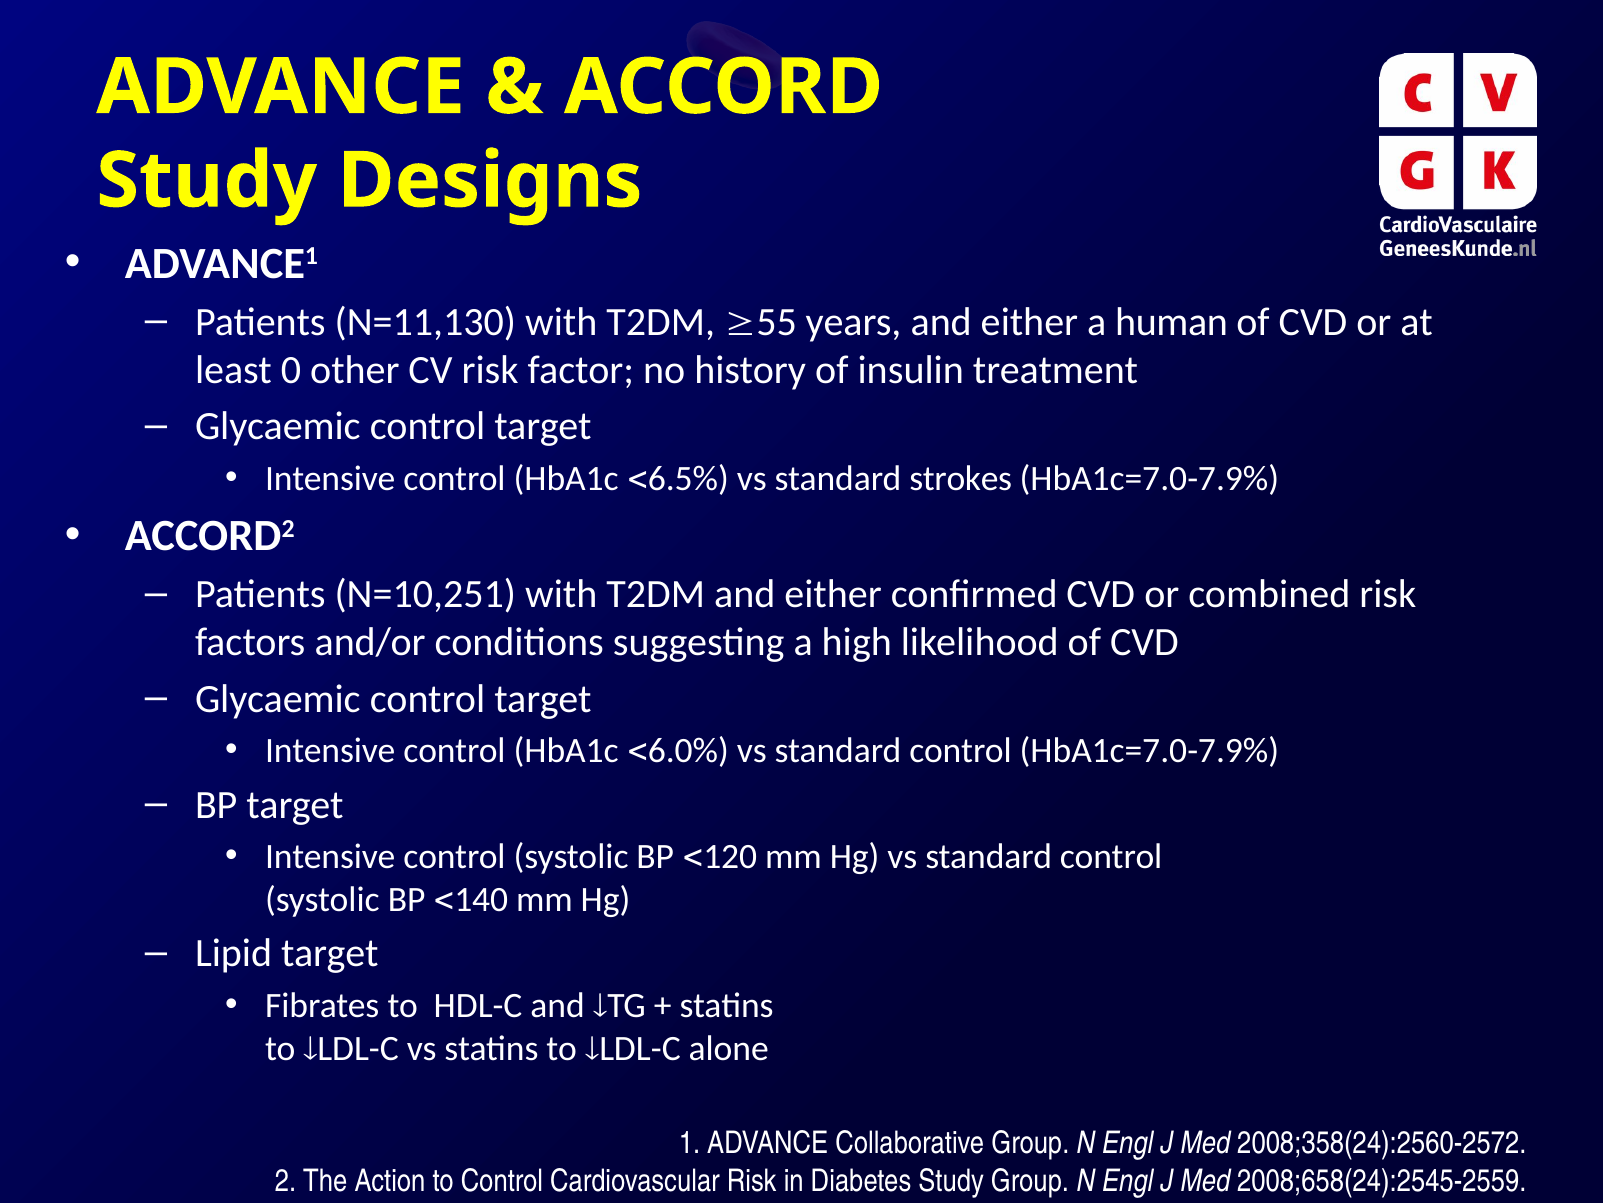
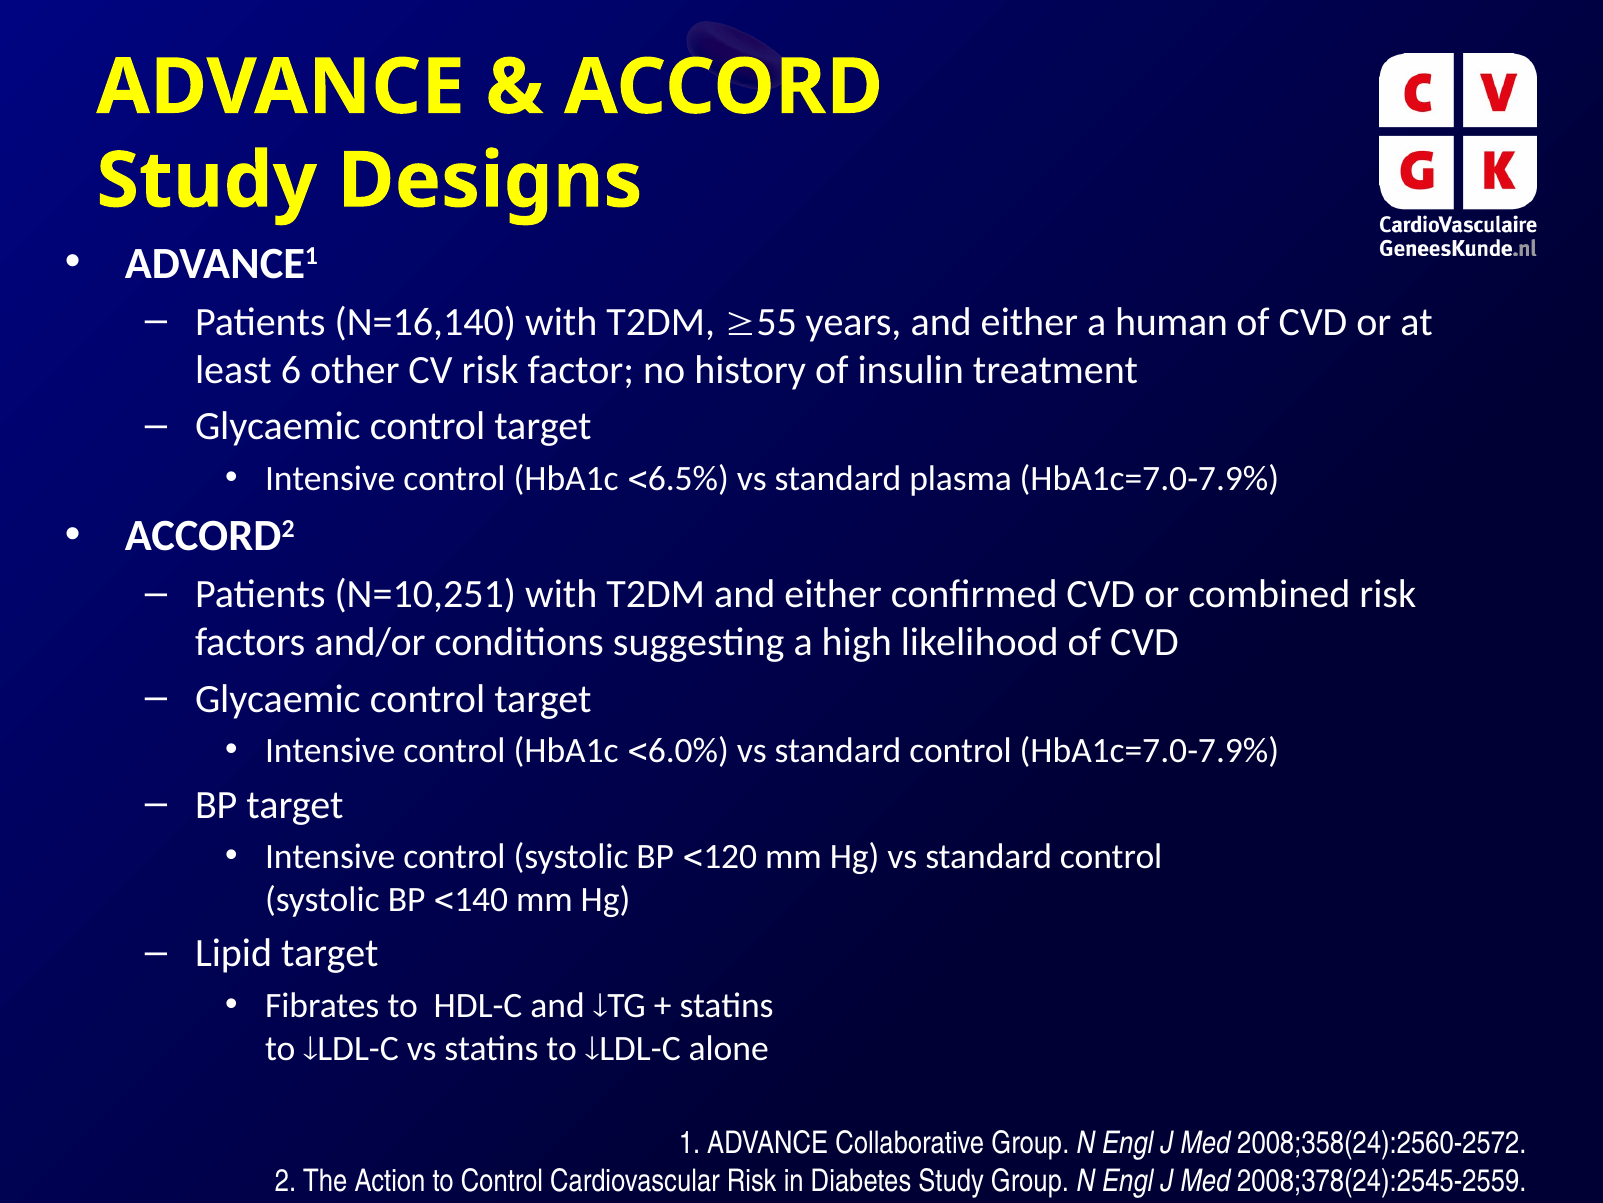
N=11,130: N=11,130 -> N=16,140
0: 0 -> 6
strokes: strokes -> plasma
2008;658(24):2545-2559: 2008;658(24):2545-2559 -> 2008;378(24):2545-2559
